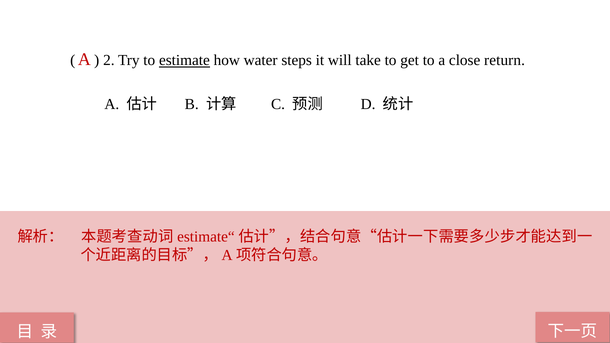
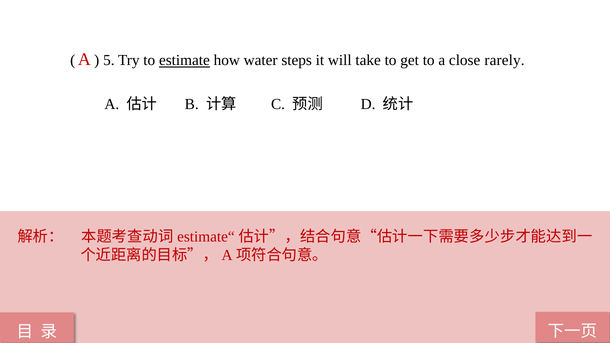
2: 2 -> 5
return: return -> rarely
